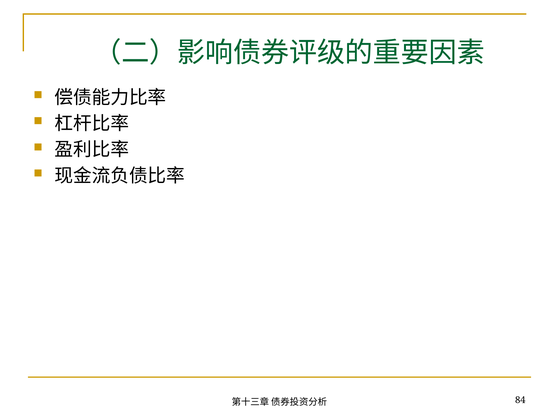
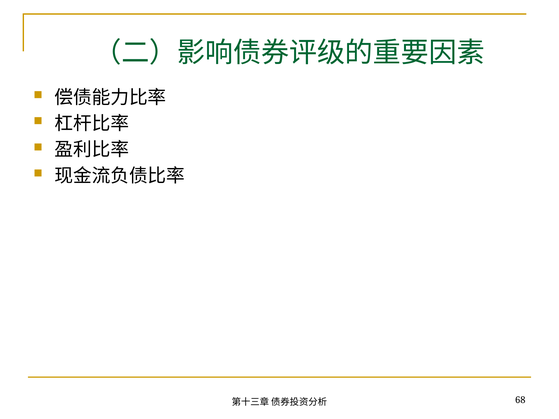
84: 84 -> 68
